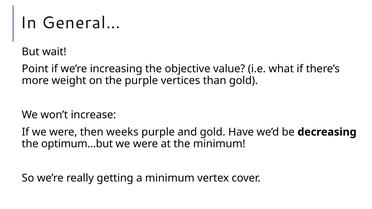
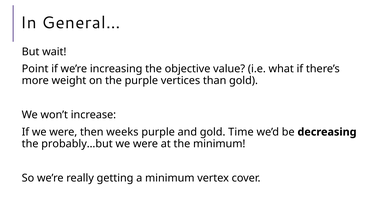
Have: Have -> Time
optimum…but: optimum…but -> probably…but
